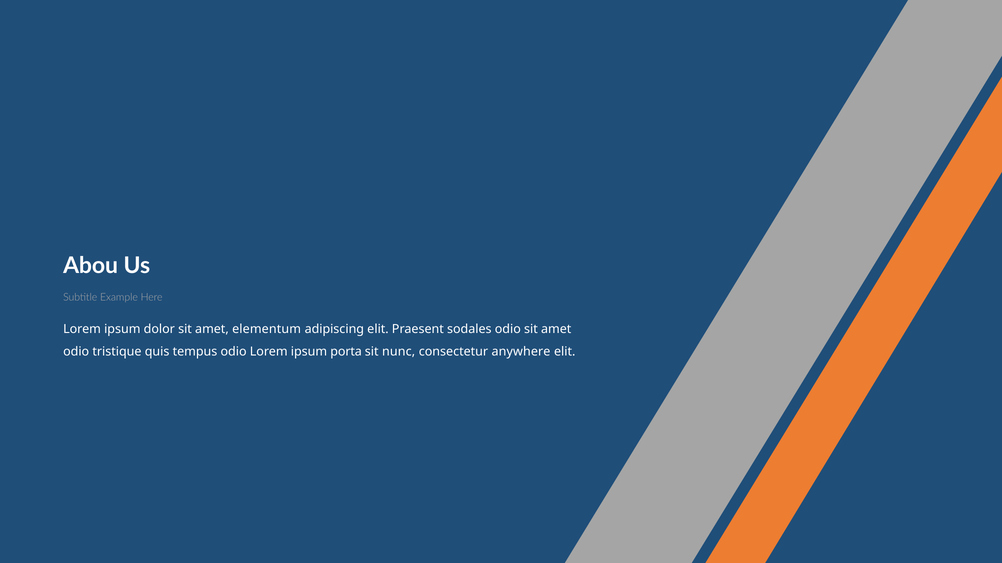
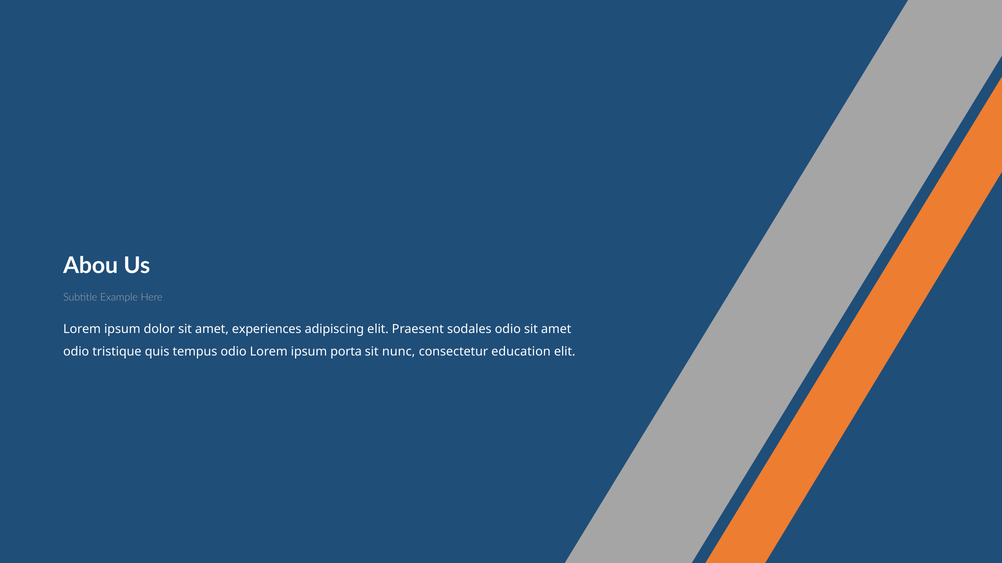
elementum: elementum -> experiences
anywhere: anywhere -> education
